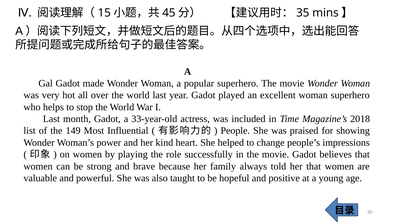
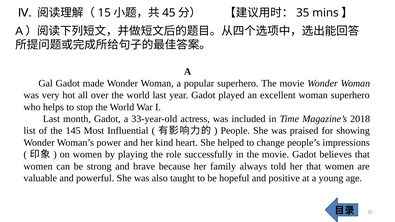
149: 149 -> 145
